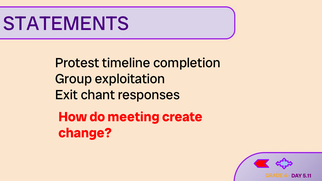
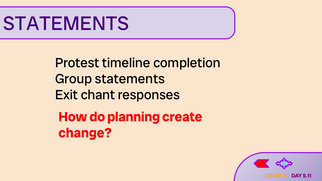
Group exploitation: exploitation -> statements
meeting: meeting -> planning
